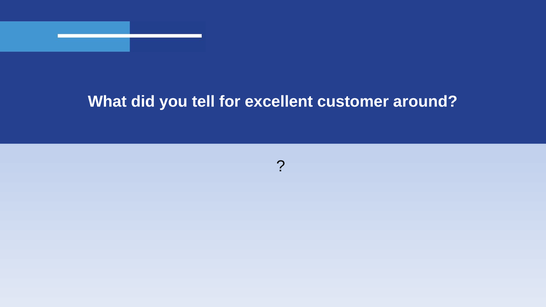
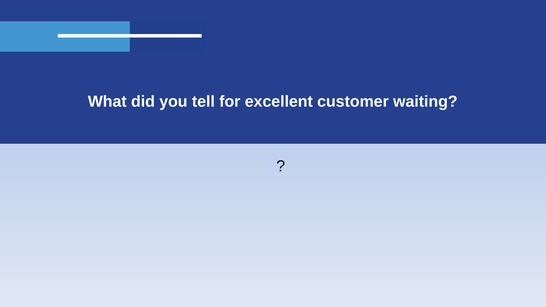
around: around -> waiting
